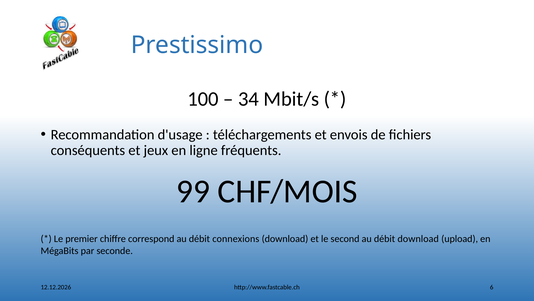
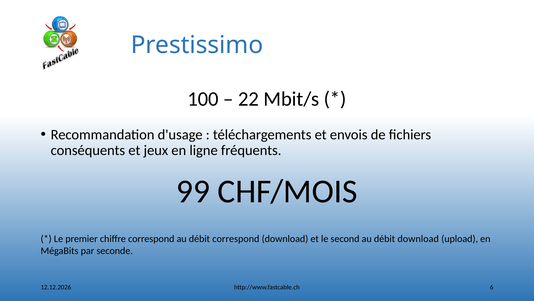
34: 34 -> 22
débit connexions: connexions -> correspond
